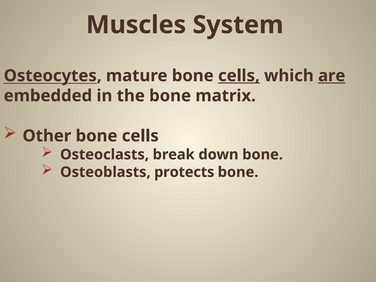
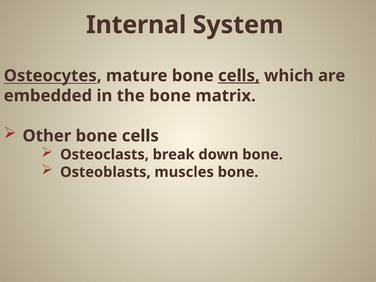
Muscles: Muscles -> Internal
are underline: present -> none
protects: protects -> muscles
